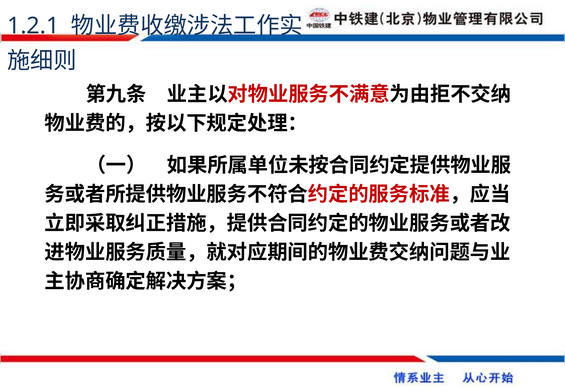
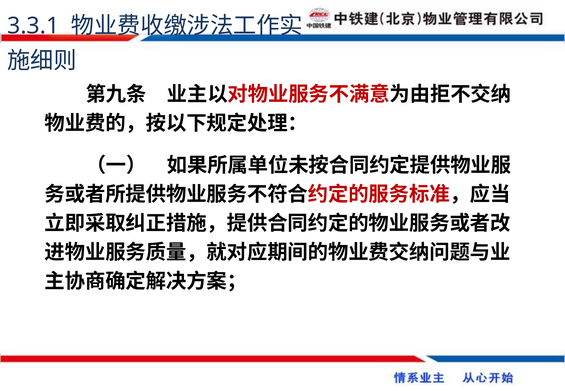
1.2.1: 1.2.1 -> 3.3.1
